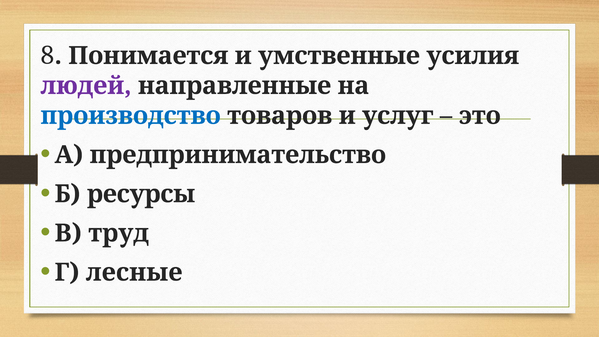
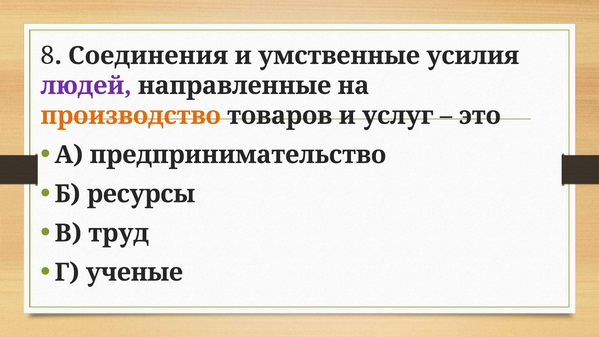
Понимается: Понимается -> Соединения
производство colour: blue -> orange
лесные: лесные -> ученые
